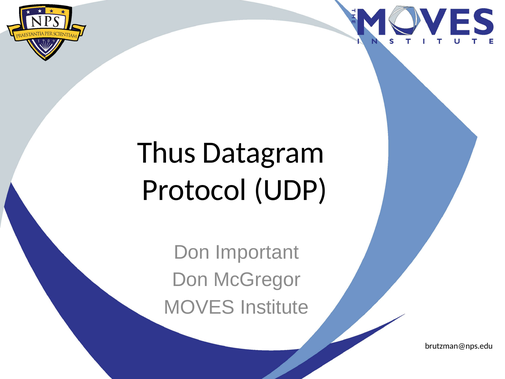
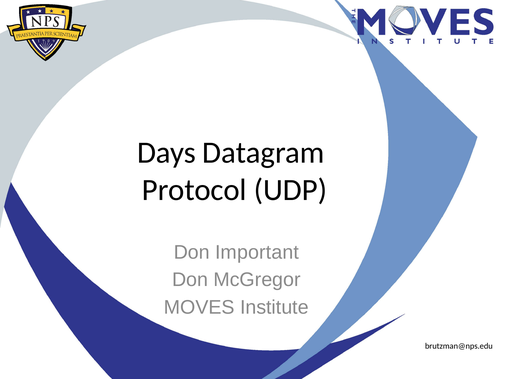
Thus: Thus -> Days
